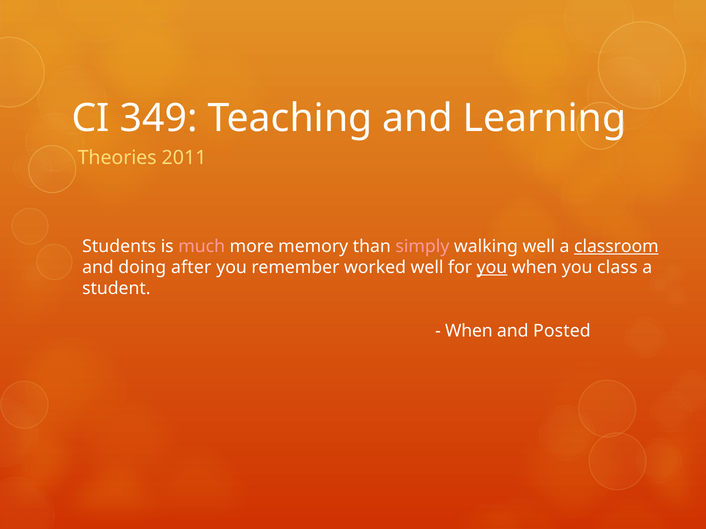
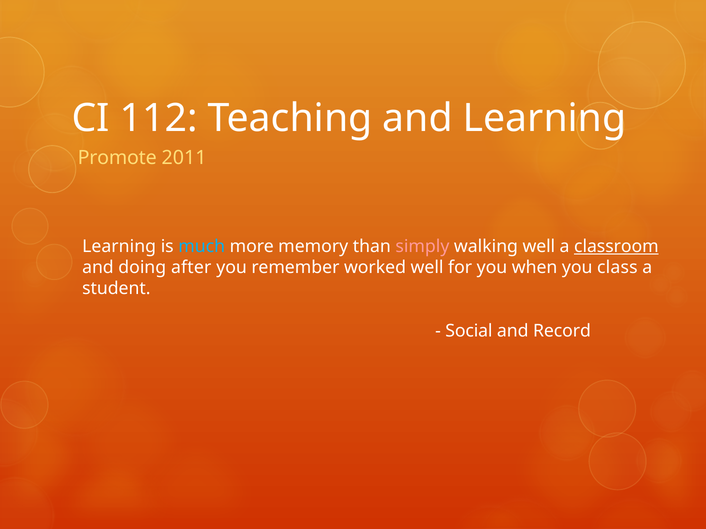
349: 349 -> 112
Theories: Theories -> Promote
Students at (119, 247): Students -> Learning
much colour: pink -> light blue
you at (492, 268) underline: present -> none
When at (469, 331): When -> Social
Posted: Posted -> Record
